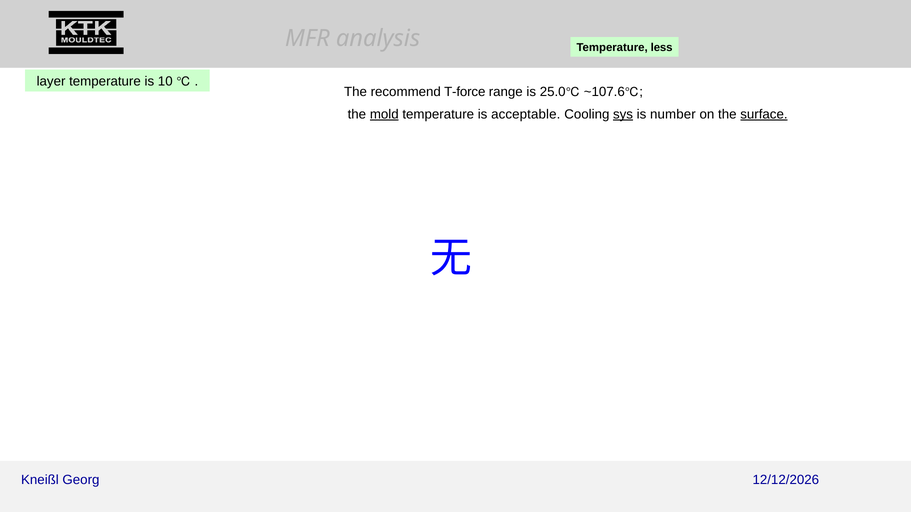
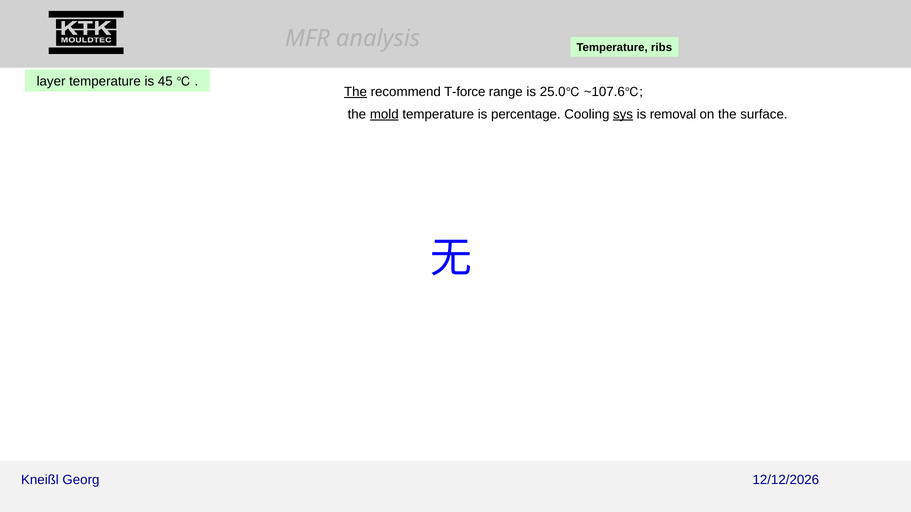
less: less -> ribs
10: 10 -> 45
The at (356, 92) underline: none -> present
acceptable: acceptable -> percentage
number: number -> removal
surface underline: present -> none
